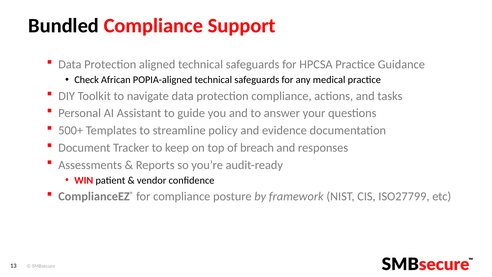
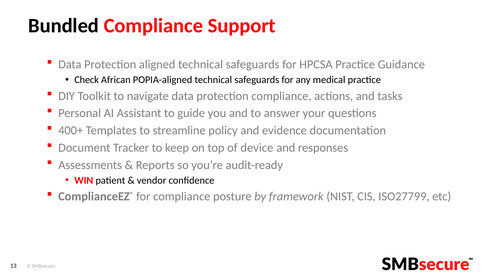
500+: 500+ -> 400+
breach: breach -> device
